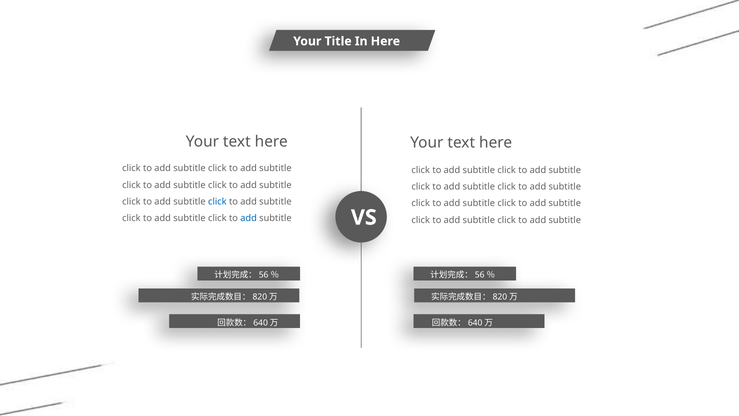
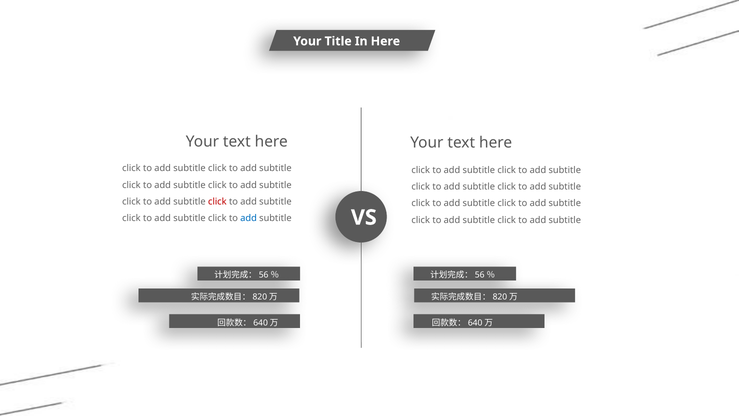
click at (217, 202) colour: blue -> red
